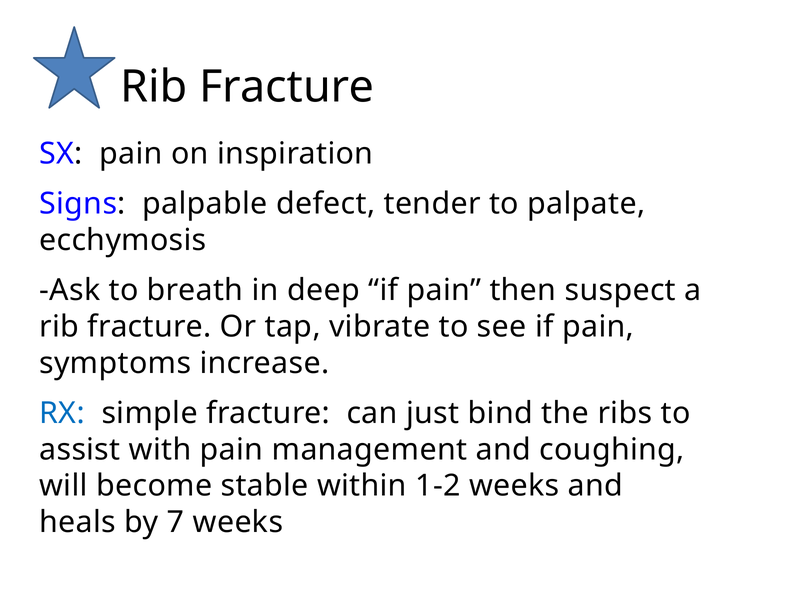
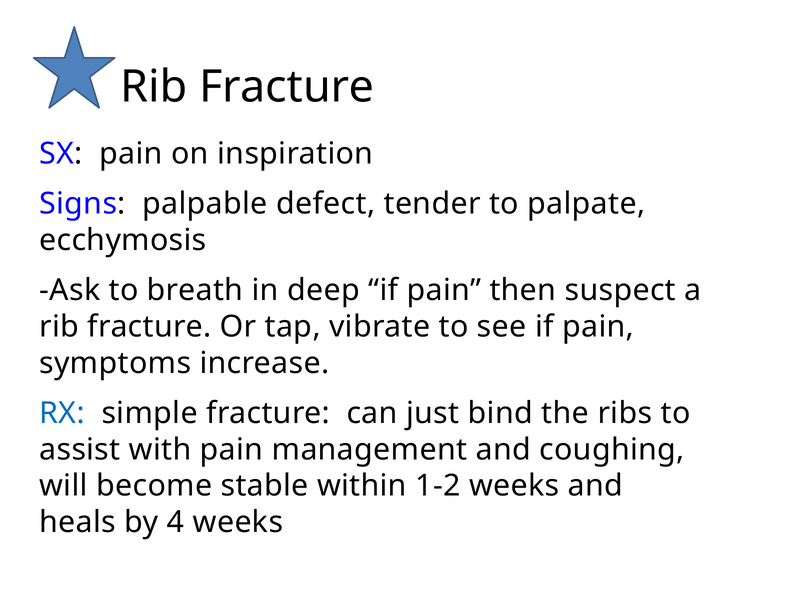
7: 7 -> 4
